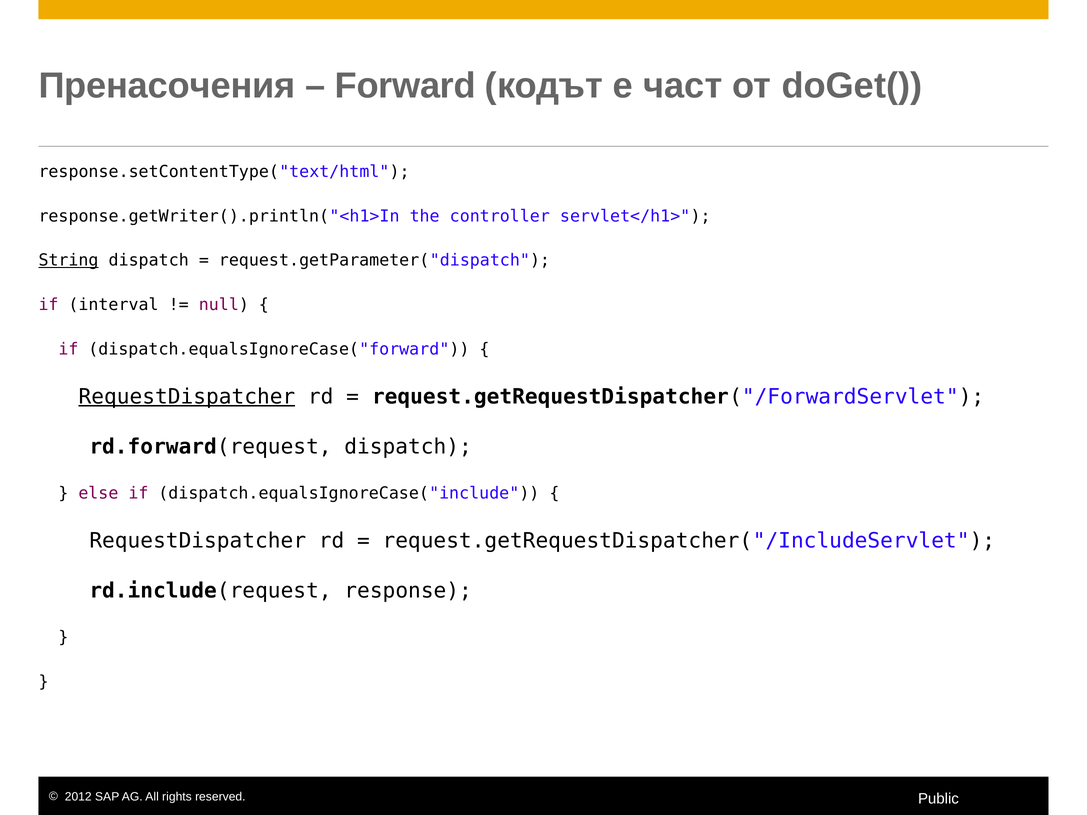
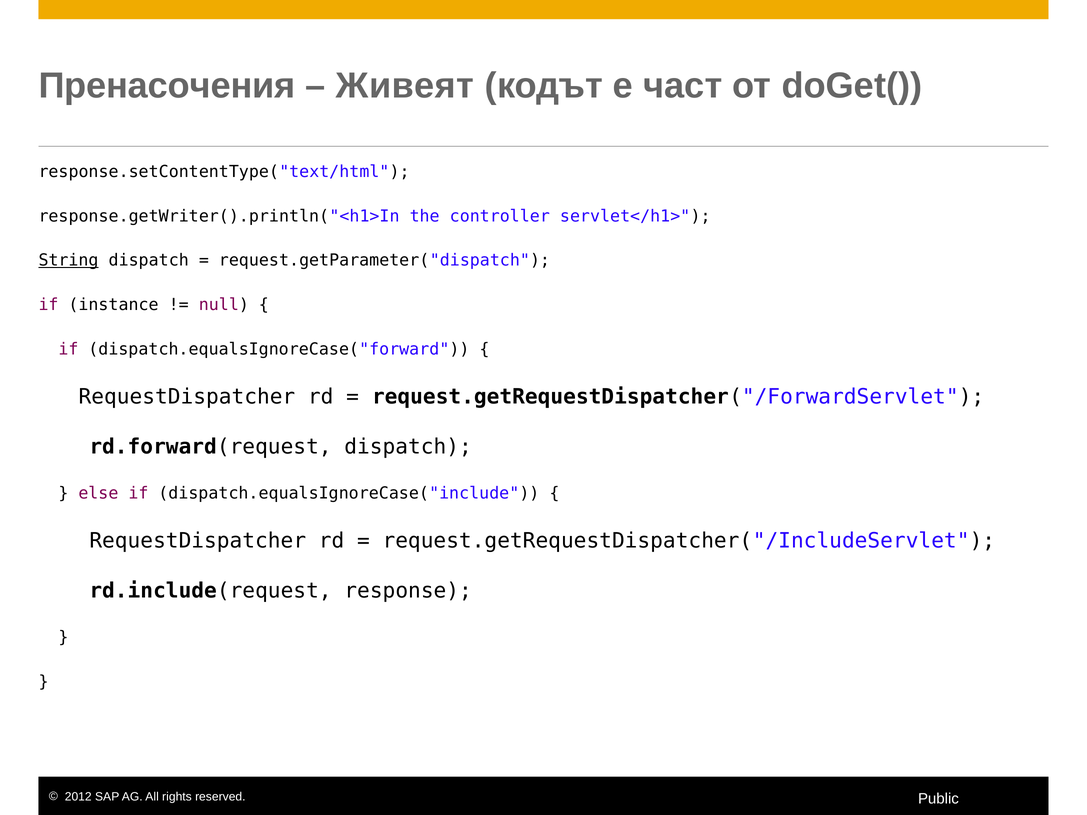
Forward: Forward -> Живеят
interval: interval -> instance
RequestDispatcher at (187, 397) underline: present -> none
